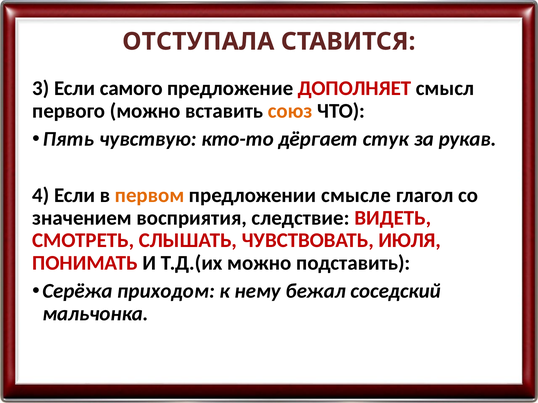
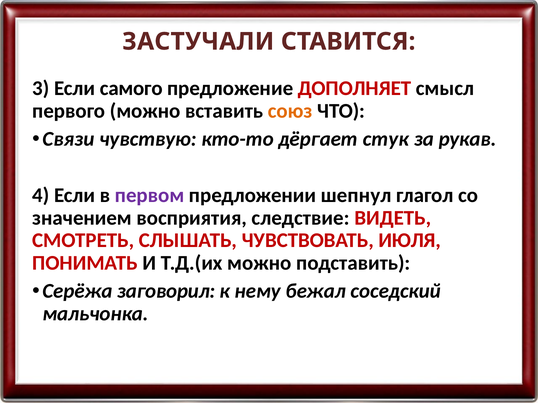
ОТСТУПАЛА: ОТСТУПАЛА -> ЗАСТУЧАЛИ
Пять: Пять -> Связи
первом colour: orange -> purple
смысле: смысле -> шепнул
приходом: приходом -> заговорил
